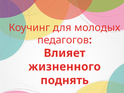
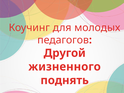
Влияет: Влияет -> Другой
